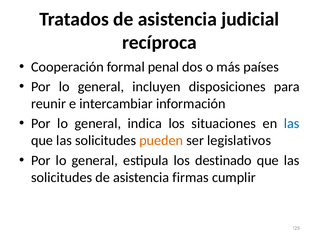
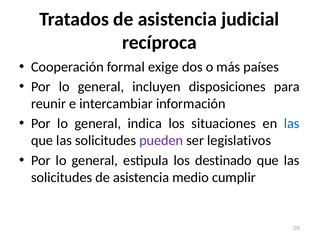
penal: penal -> exige
pueden colour: orange -> purple
firmas: firmas -> medio
